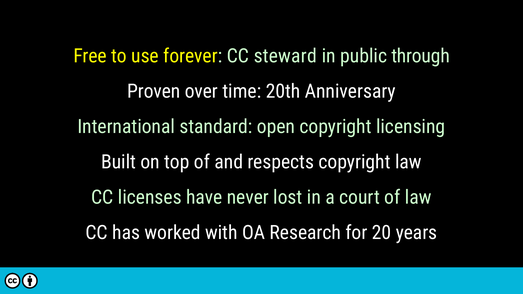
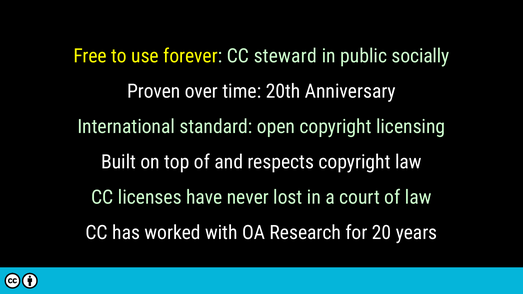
through: through -> socially
